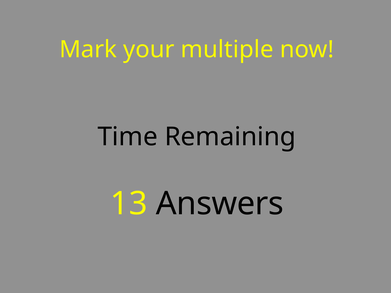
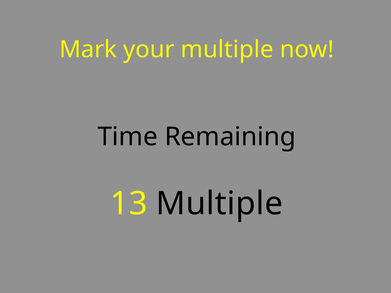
13 Answers: Answers -> Multiple
